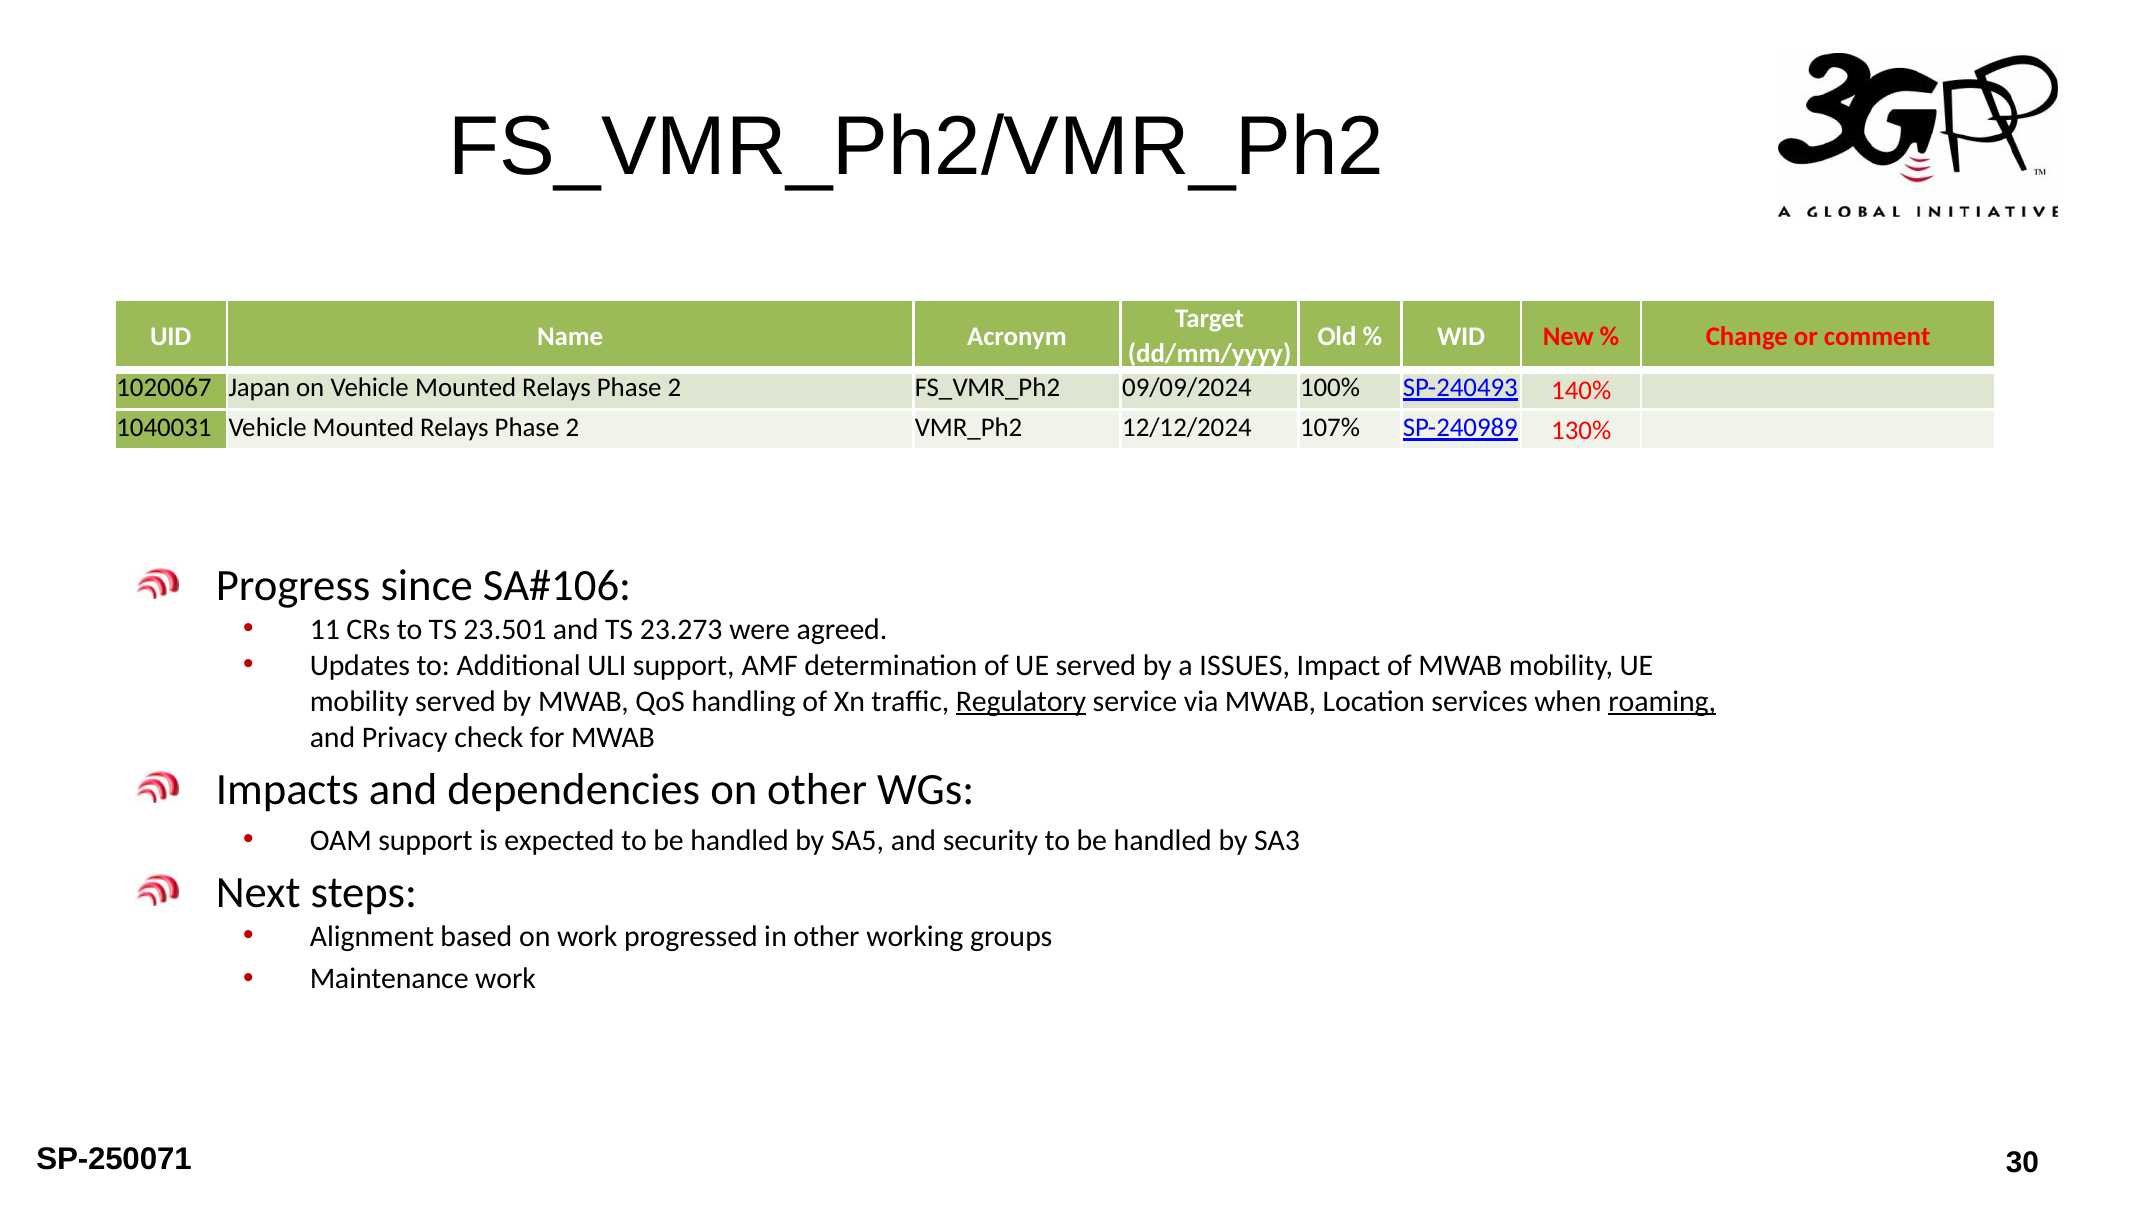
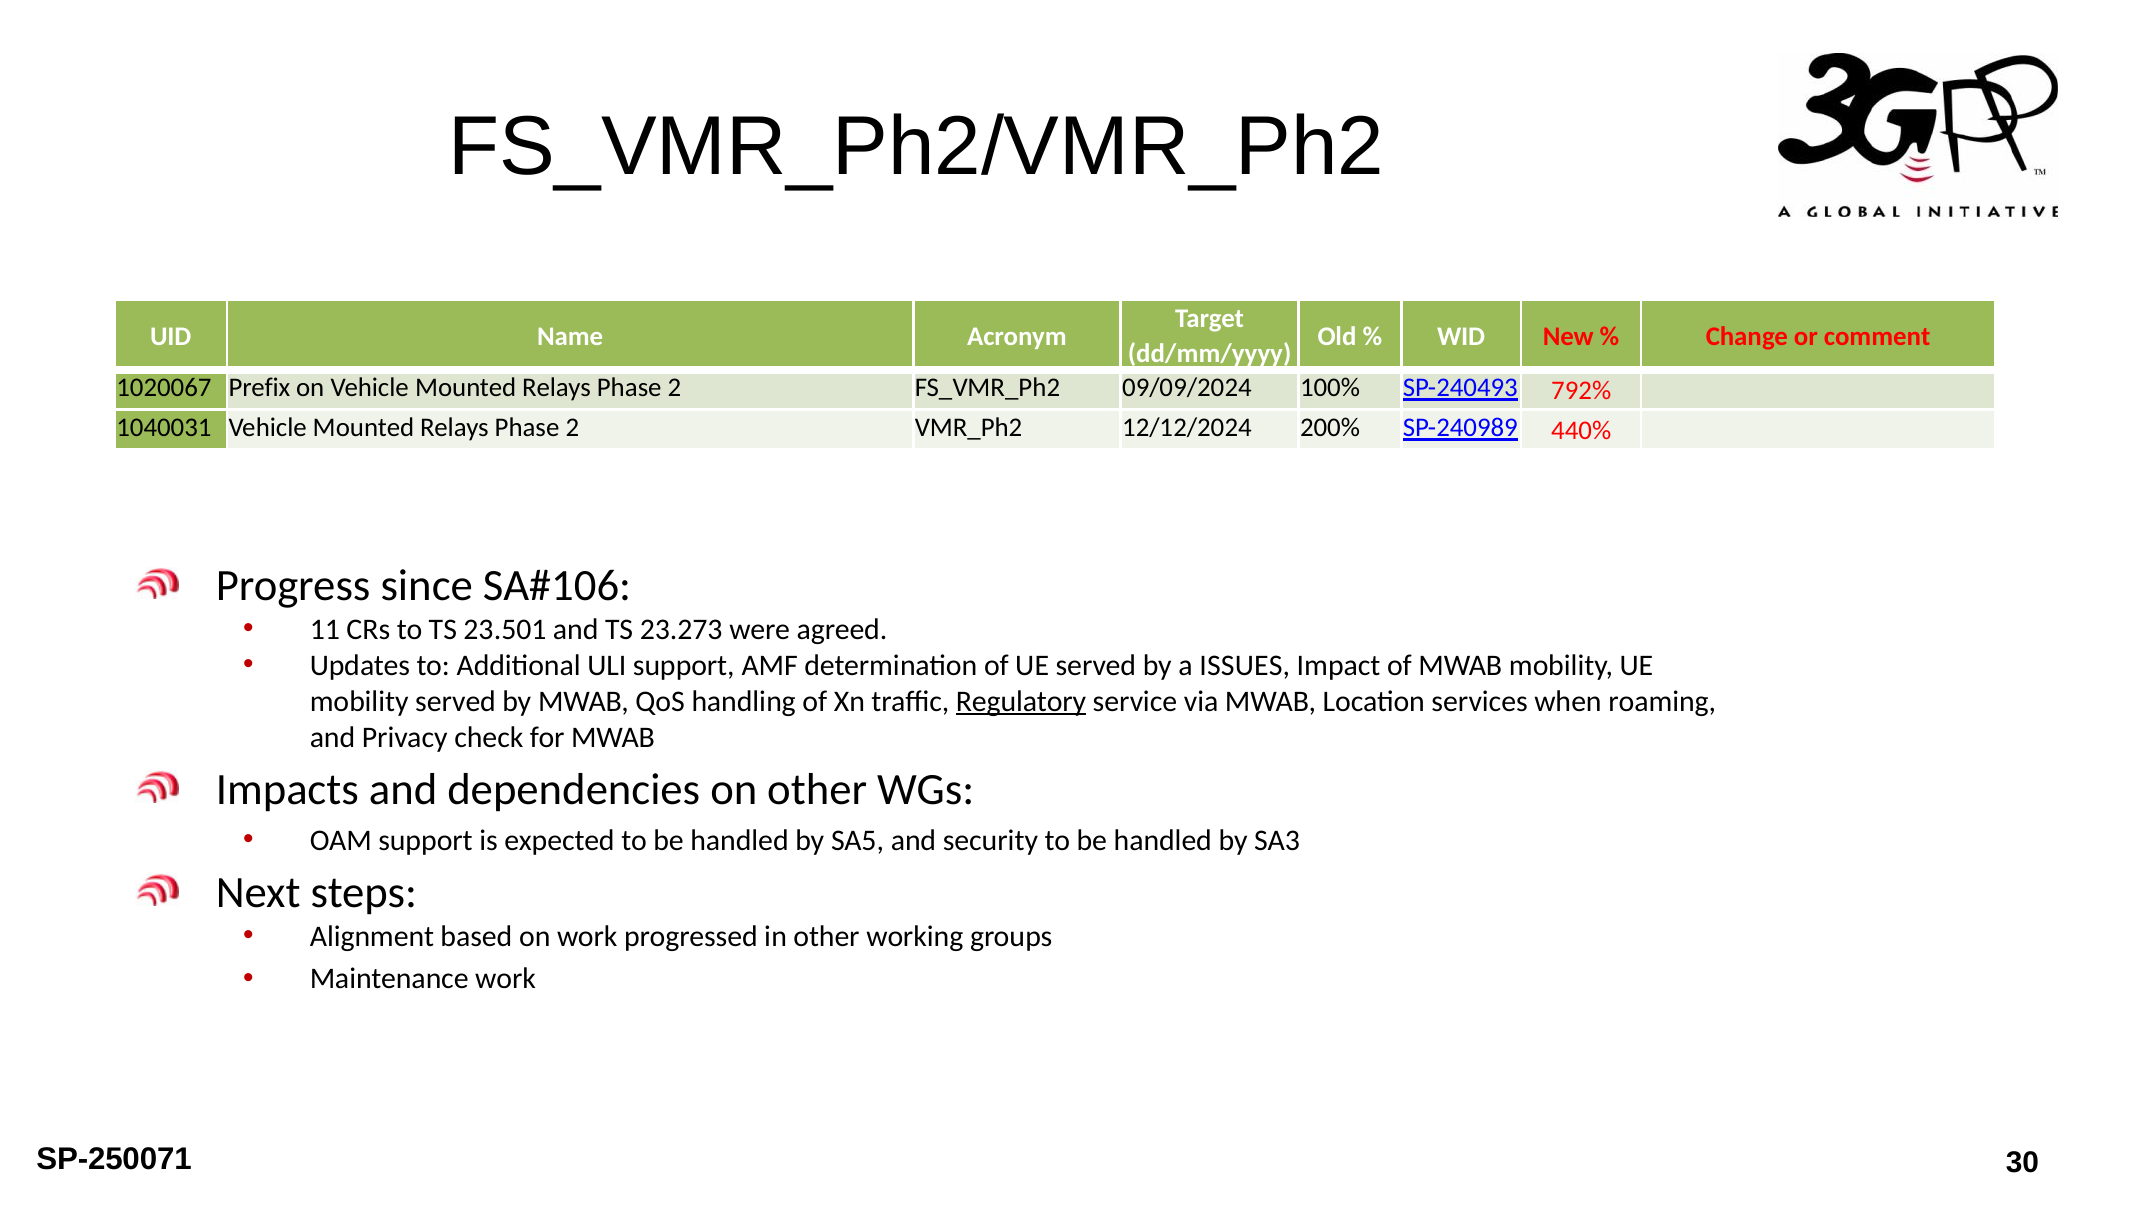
Japan: Japan -> Prefix
140%: 140% -> 792%
107%: 107% -> 200%
130%: 130% -> 440%
roaming underline: present -> none
